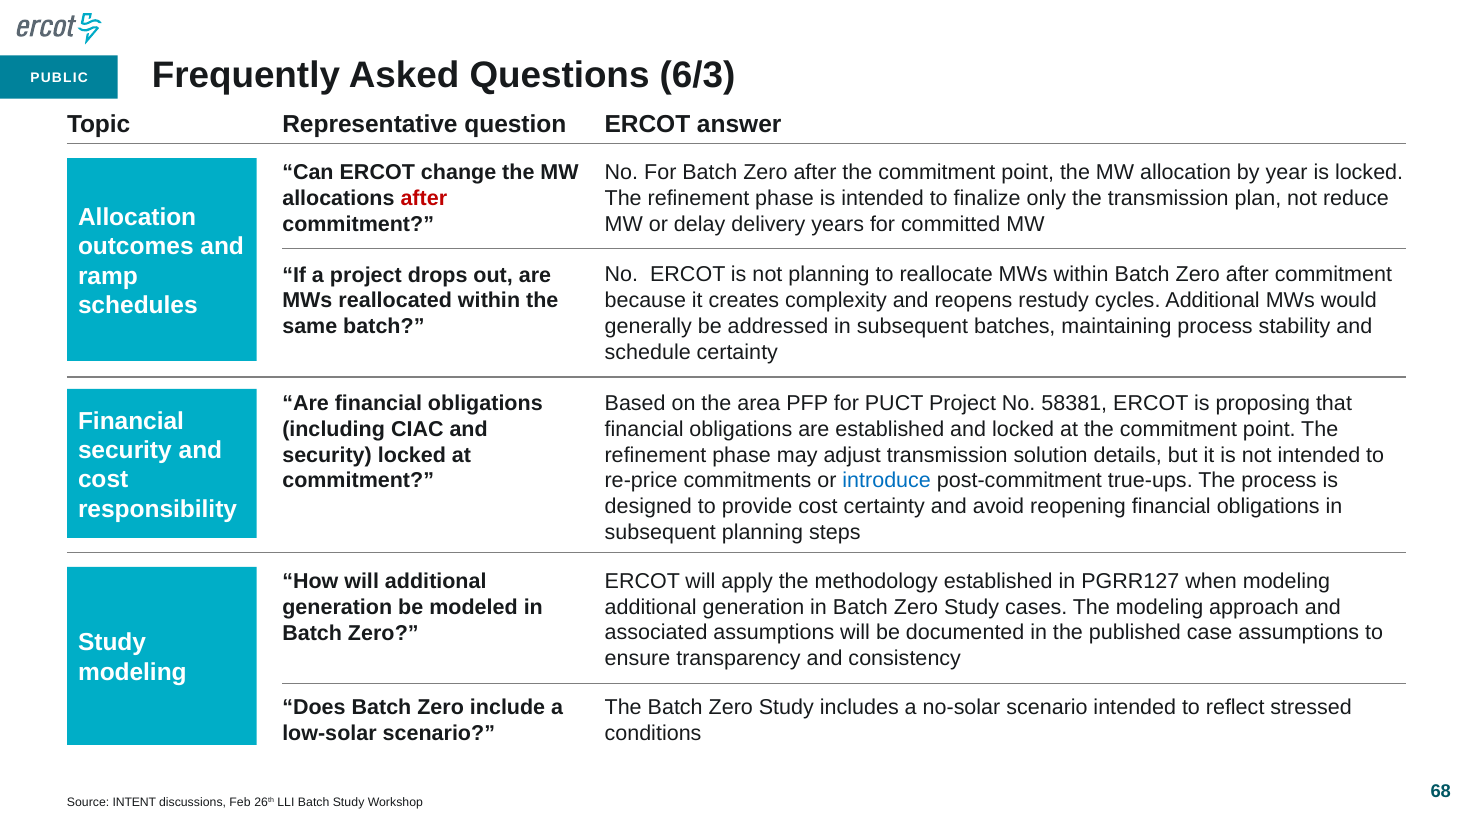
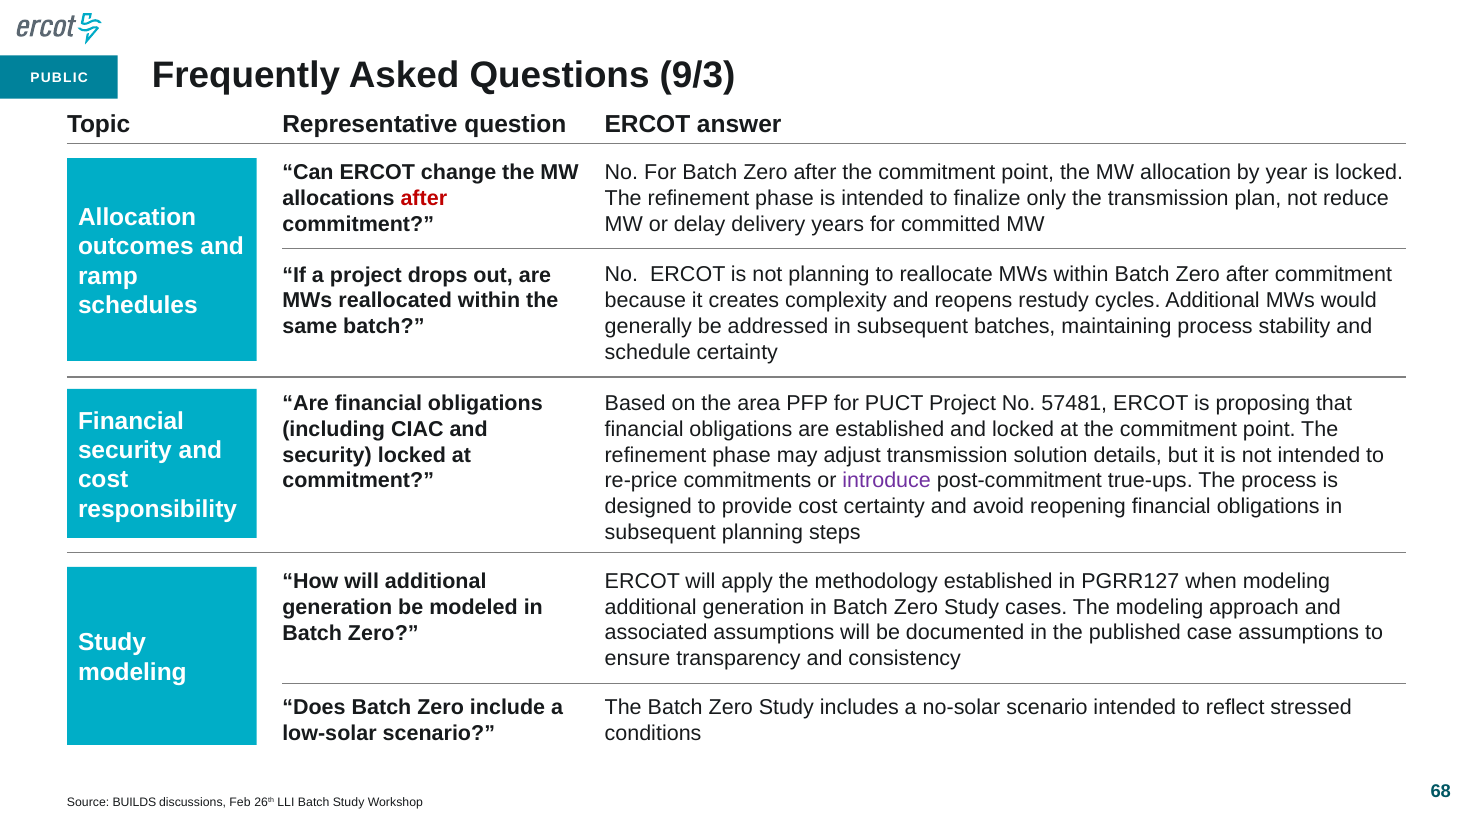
6/3: 6/3 -> 9/3
58381: 58381 -> 57481
introduce colour: blue -> purple
INTENT: INTENT -> BUILDS
